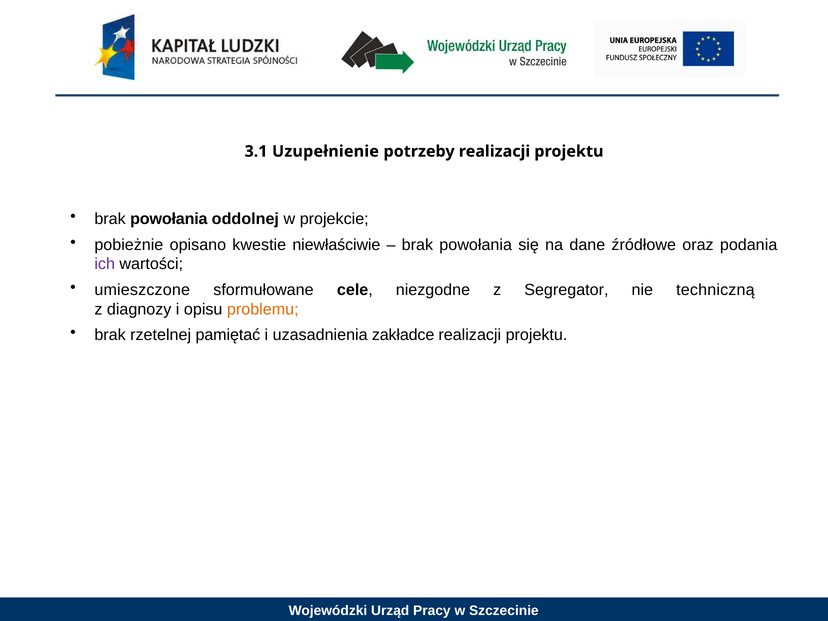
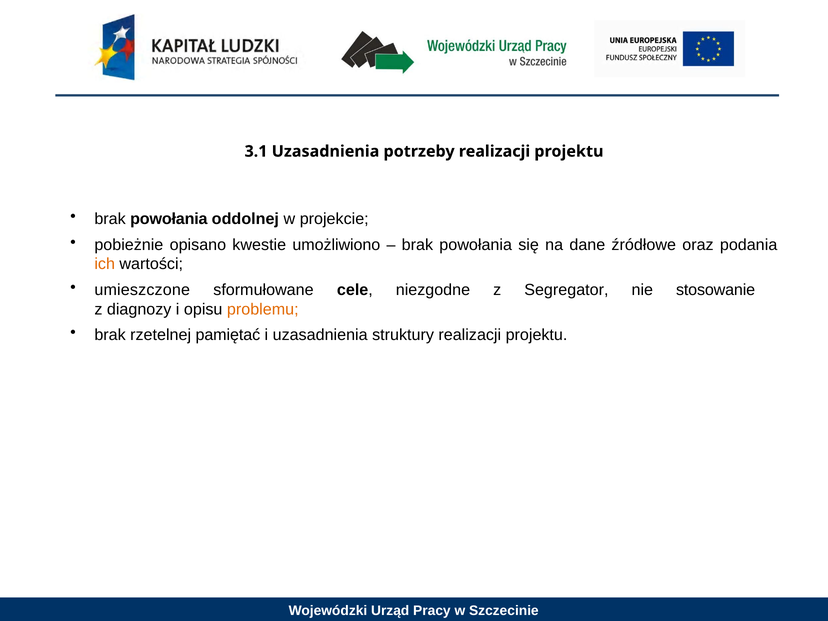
3.1 Uzupełnienie: Uzupełnienie -> Uzasadnienia
niewłaściwie: niewłaściwie -> umożliwiono
ich colour: purple -> orange
techniczną: techniczną -> stosowanie
zakładce: zakładce -> struktury
